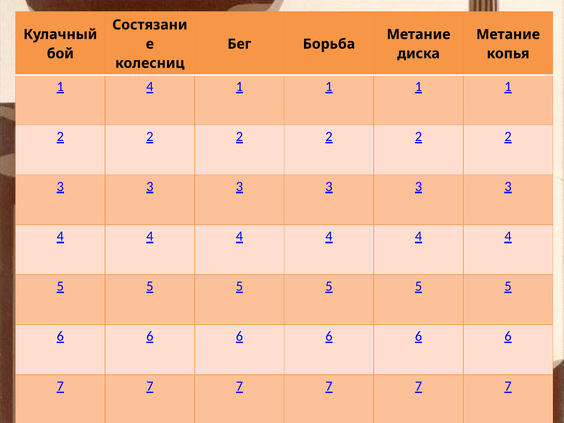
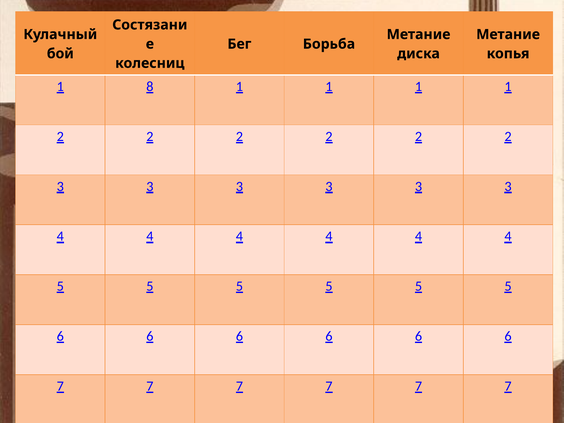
1 4: 4 -> 8
